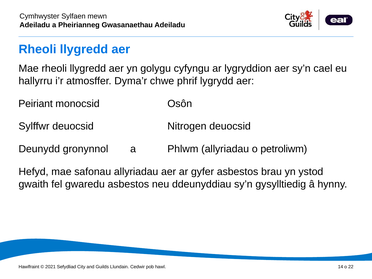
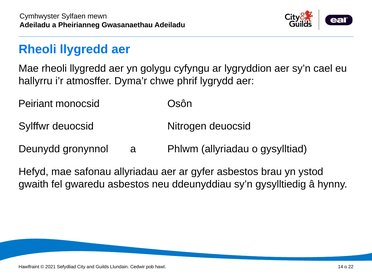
petroliwm: petroliwm -> gysylltiad
